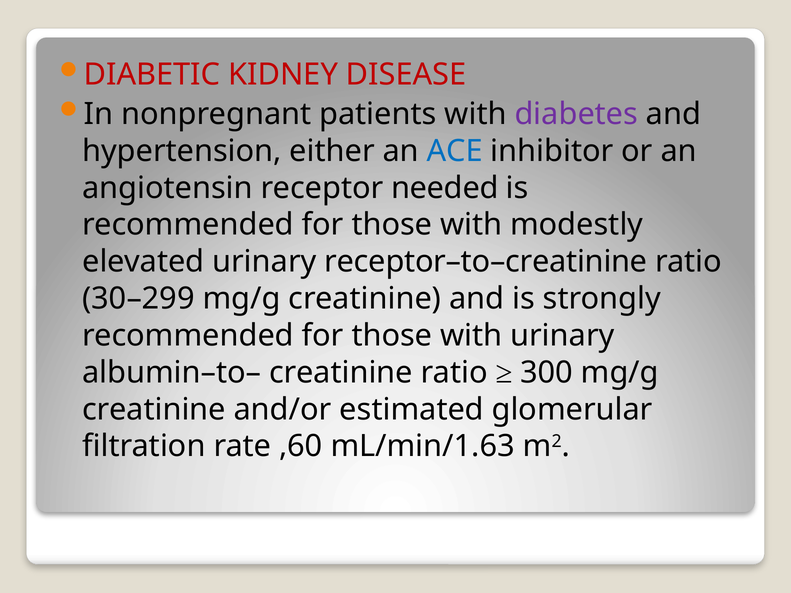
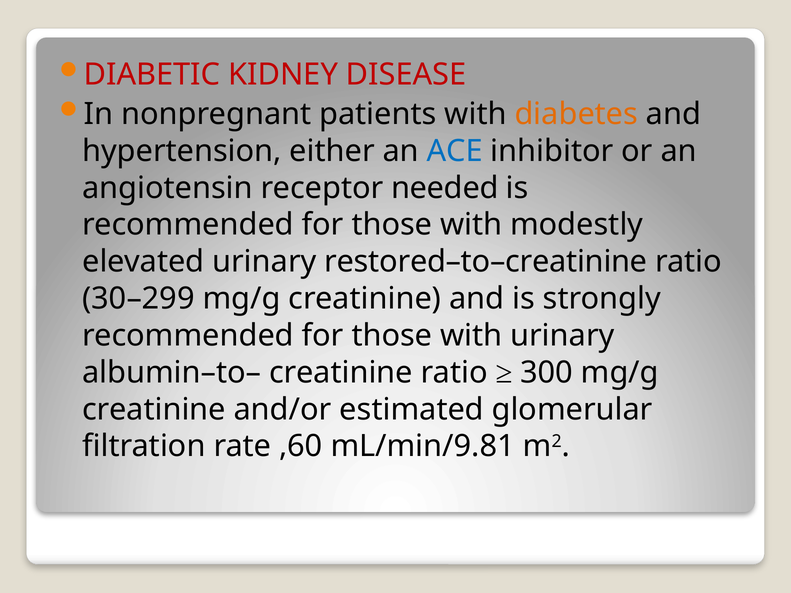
diabetes colour: purple -> orange
receptor–to–creatinine: receptor–to–creatinine -> restored–to–creatinine
mL/min/1.63: mL/min/1.63 -> mL/min/9.81
